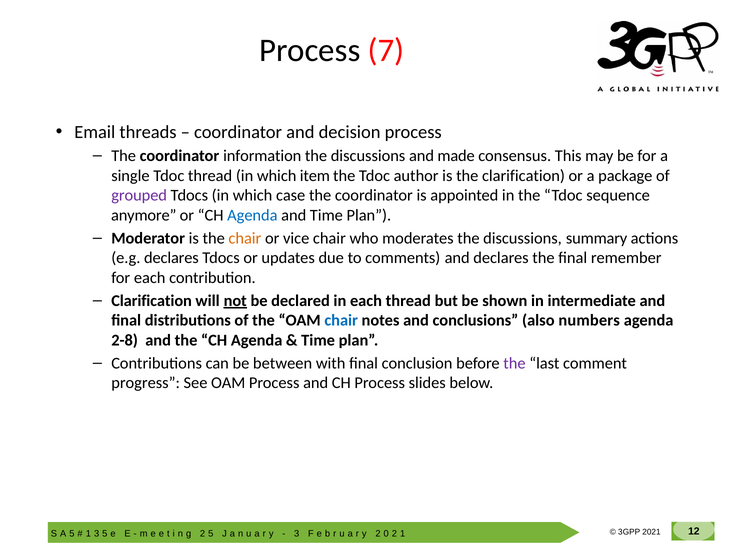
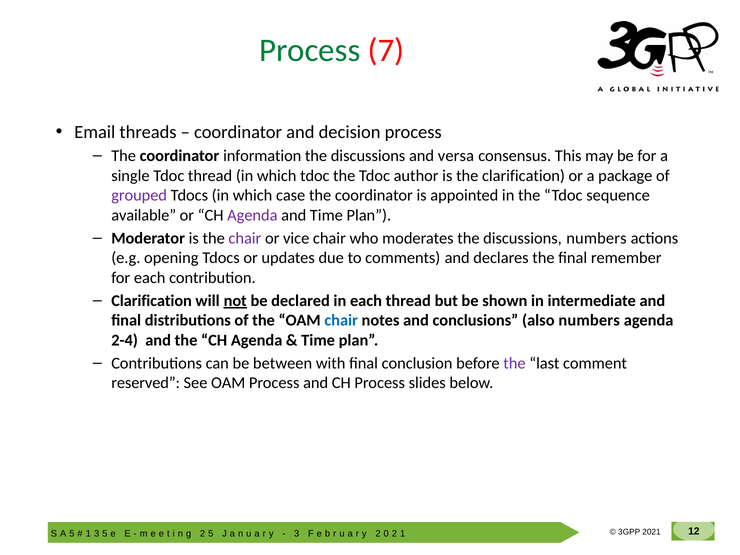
Process at (310, 50) colour: black -> green
made: made -> versa
which item: item -> tdoc
anymore: anymore -> available
Agenda at (252, 215) colour: blue -> purple
chair at (245, 238) colour: orange -> purple
discussions summary: summary -> numbers
e.g declares: declares -> opening
2-8: 2-8 -> 2-4
progress: progress -> reserved
